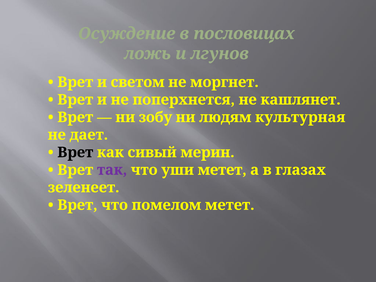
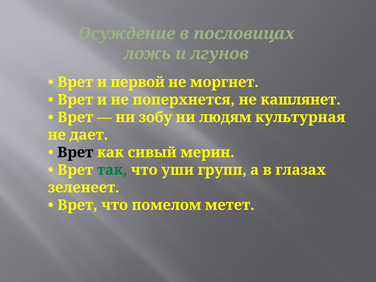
светом: светом -> первой
так colour: purple -> green
уши метет: метет -> групп
